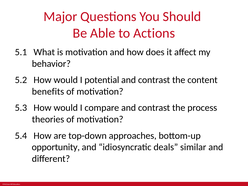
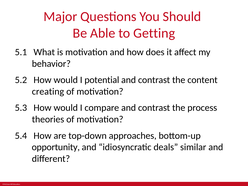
Actions: Actions -> Getting
benefits: benefits -> creating
